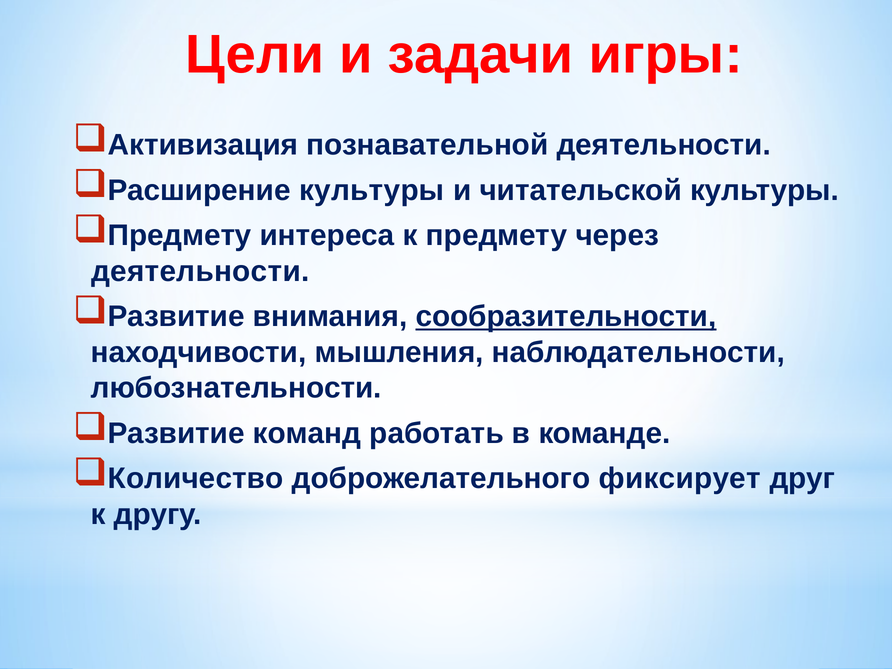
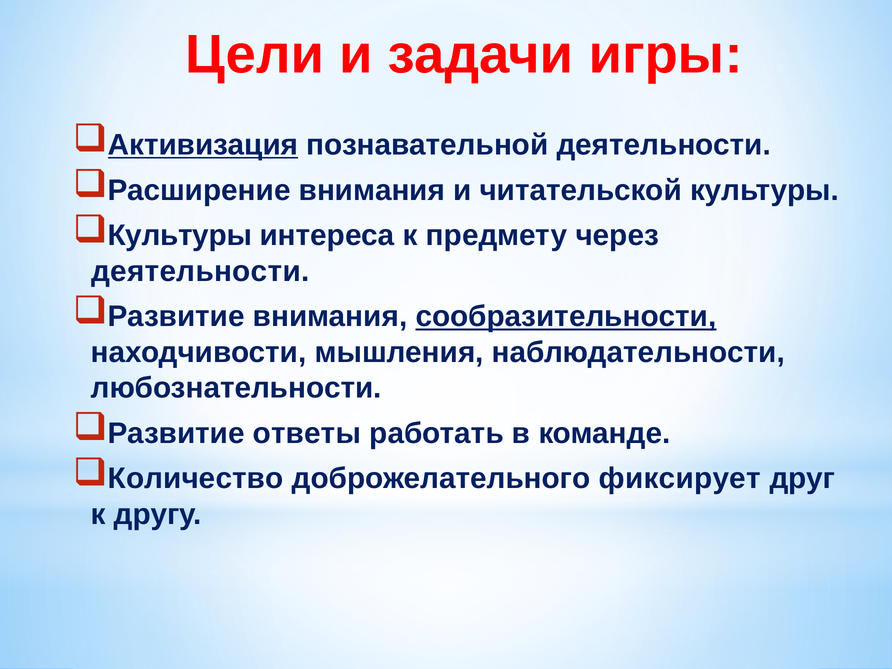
Активизация underline: none -> present
Расширение культуры: культуры -> внимания
Предмету at (180, 236): Предмету -> Культуры
команд: команд -> ответы
